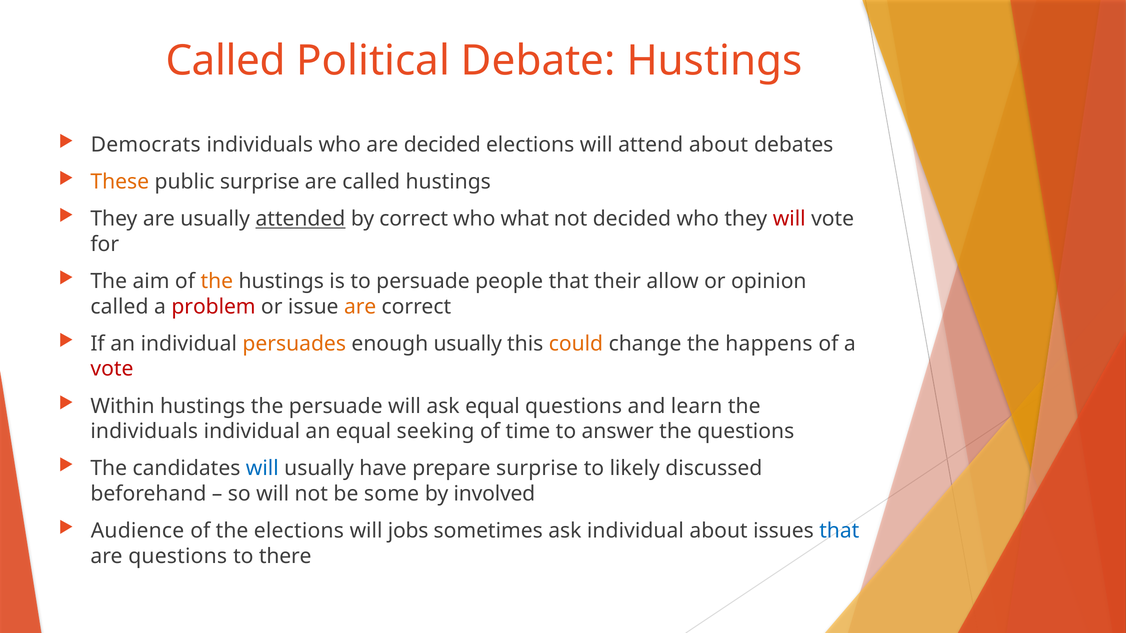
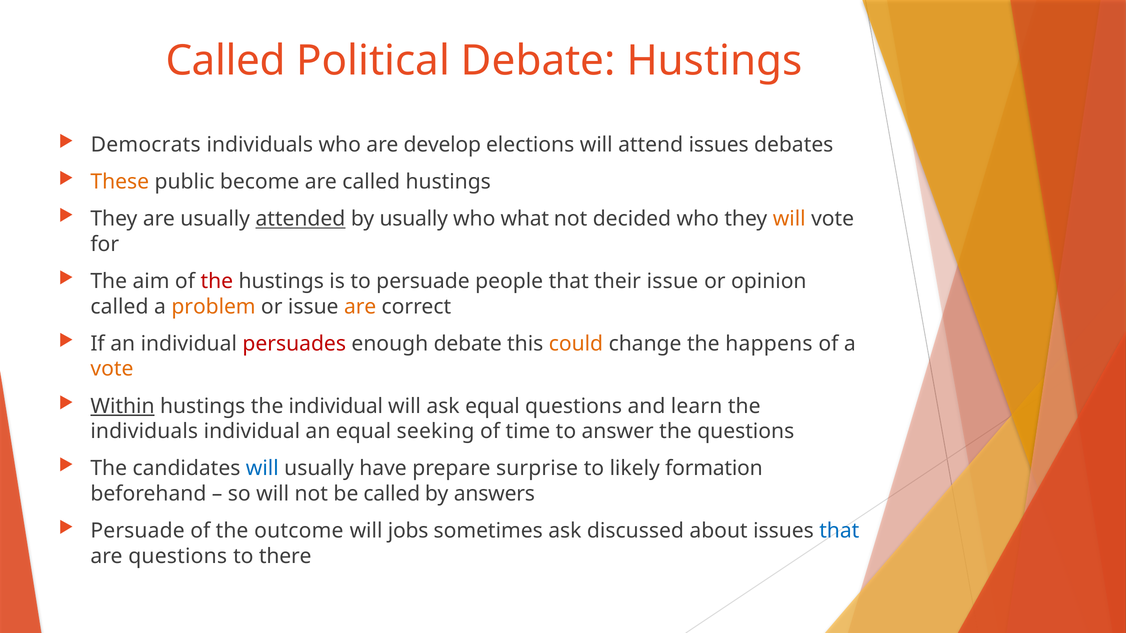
are decided: decided -> develop
attend about: about -> issues
public surprise: surprise -> become
by correct: correct -> usually
will at (789, 219) colour: red -> orange
the at (217, 281) colour: orange -> red
their allow: allow -> issue
problem colour: red -> orange
persuades colour: orange -> red
enough usually: usually -> debate
vote at (112, 369) colour: red -> orange
Within underline: none -> present
the persuade: persuade -> individual
discussed: discussed -> formation
be some: some -> called
involved: involved -> answers
Audience at (138, 531): Audience -> Persuade
the elections: elections -> outcome
ask individual: individual -> discussed
